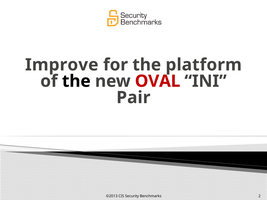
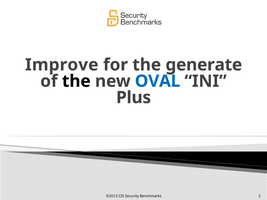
platform: platform -> generate
OVAL colour: red -> blue
Pair: Pair -> Plus
